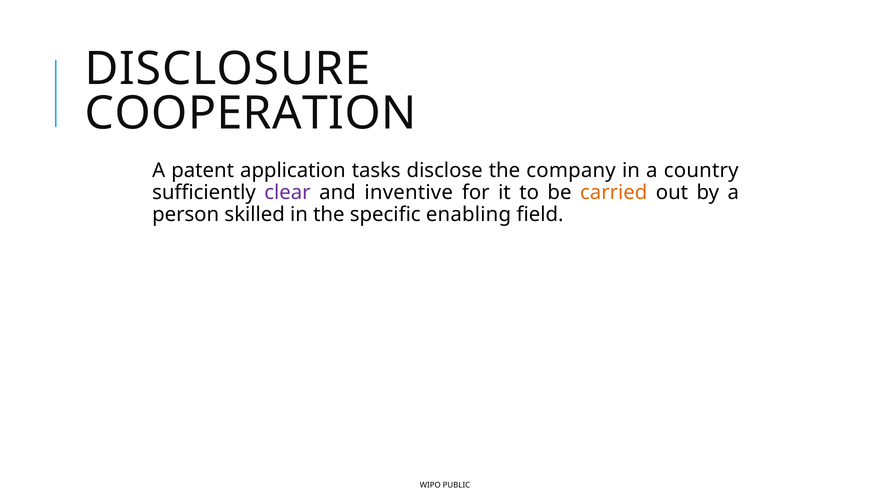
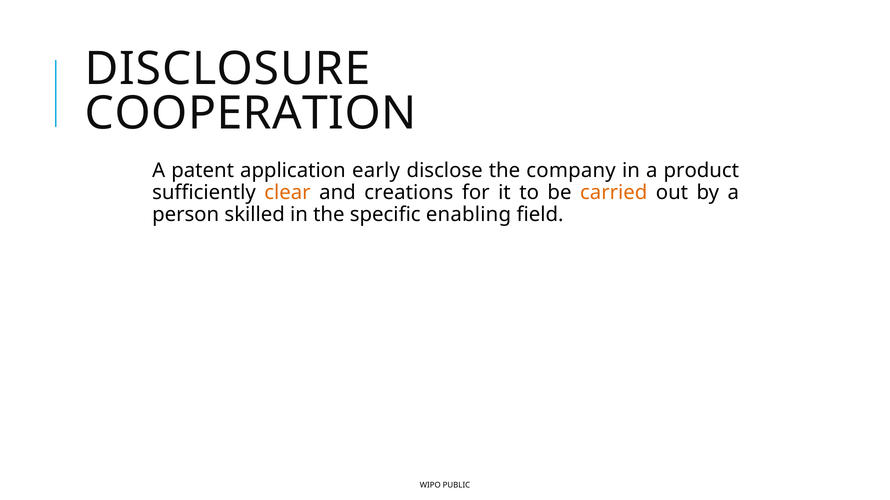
tasks: tasks -> early
country: country -> product
clear colour: purple -> orange
inventive: inventive -> creations
